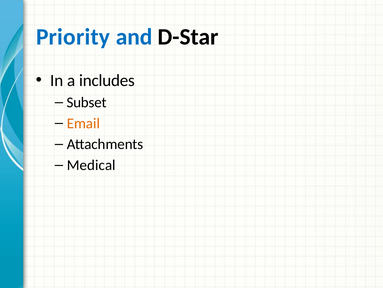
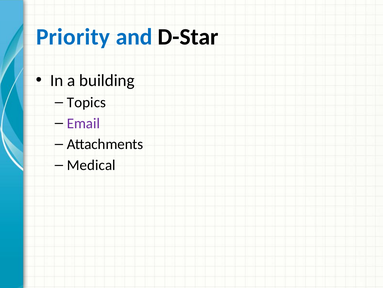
includes: includes -> building
Subset: Subset -> Topics
Email colour: orange -> purple
